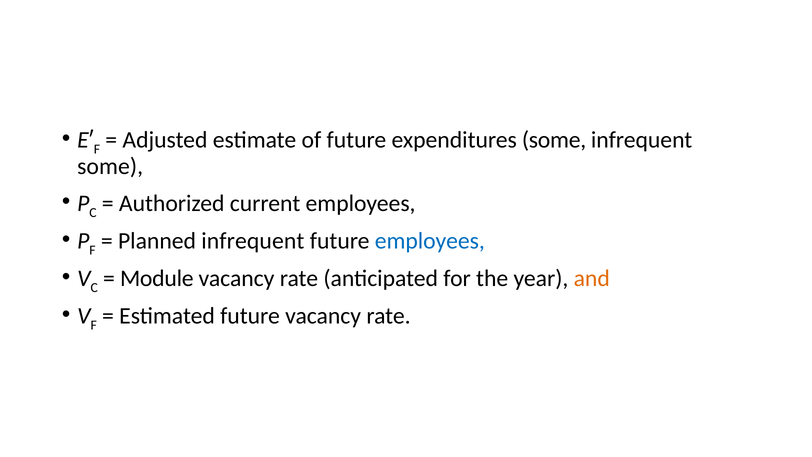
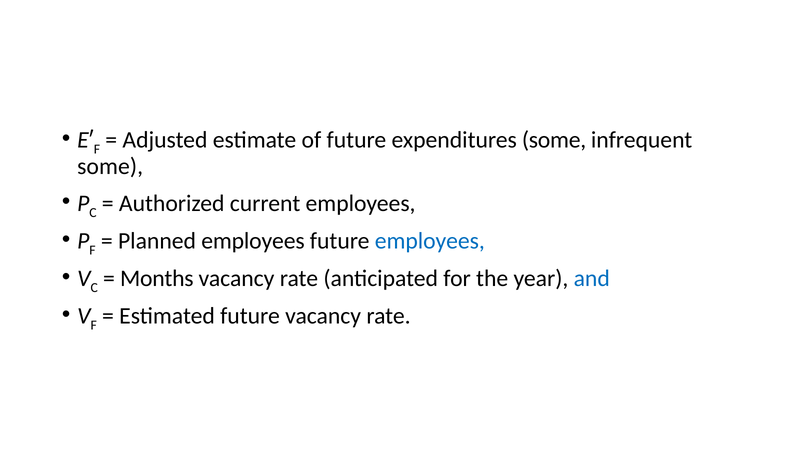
Planned infrequent: infrequent -> employees
Module: Module -> Months
and colour: orange -> blue
